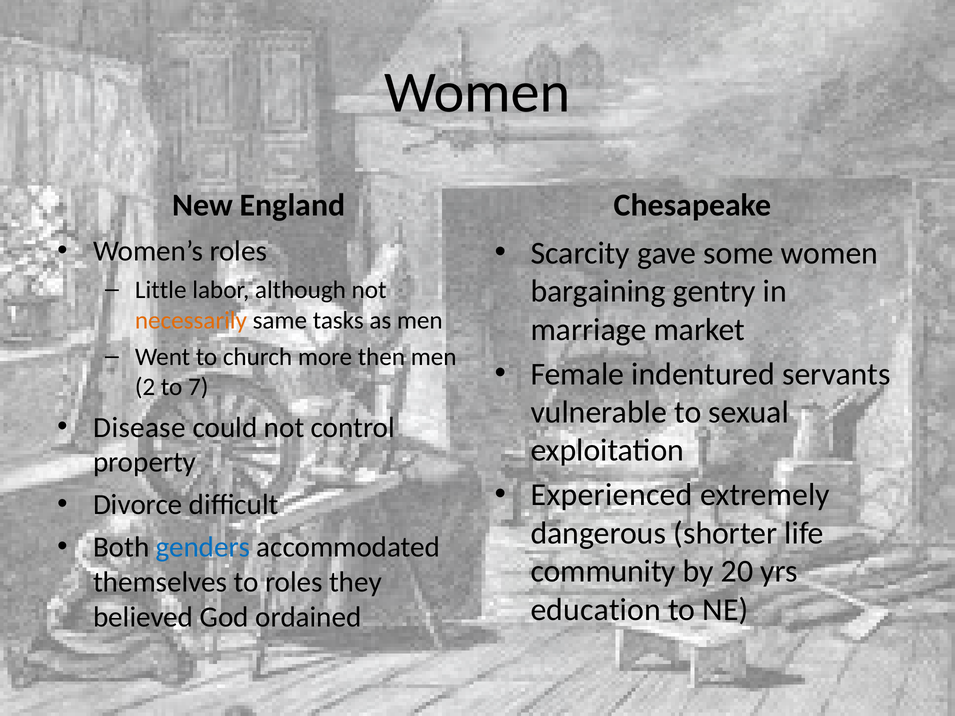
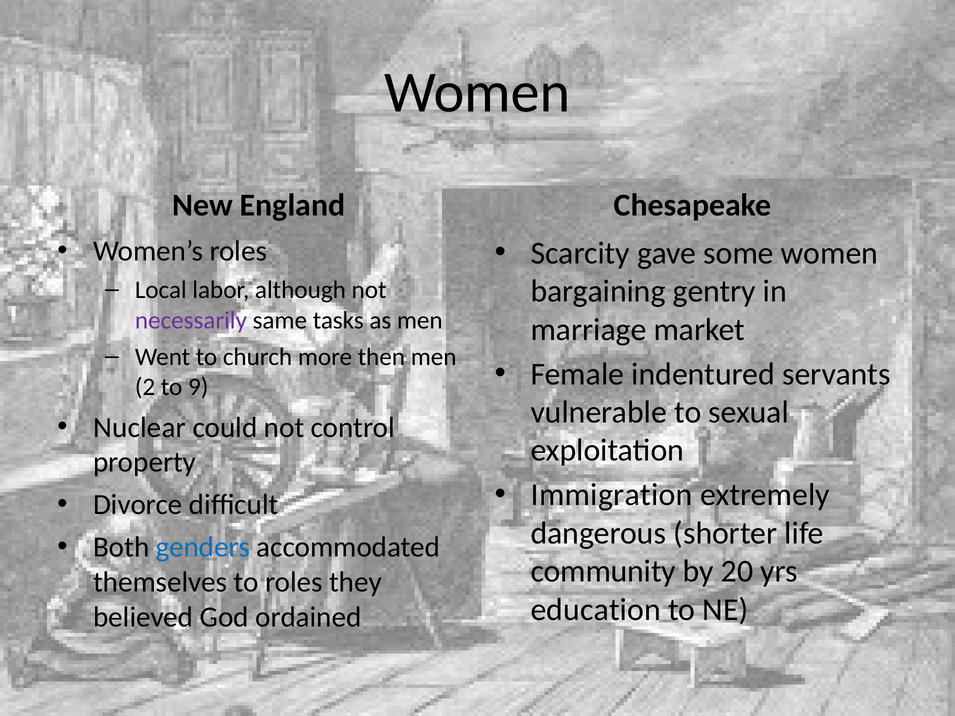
Little: Little -> Local
necessarily colour: orange -> purple
7: 7 -> 9
Disease: Disease -> Nuclear
Experienced: Experienced -> Immigration
